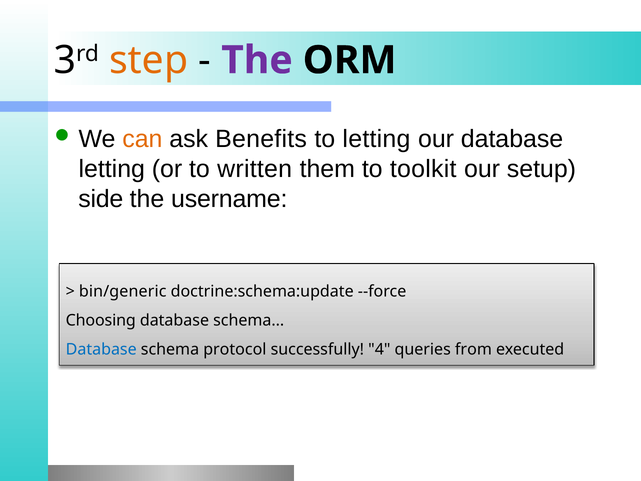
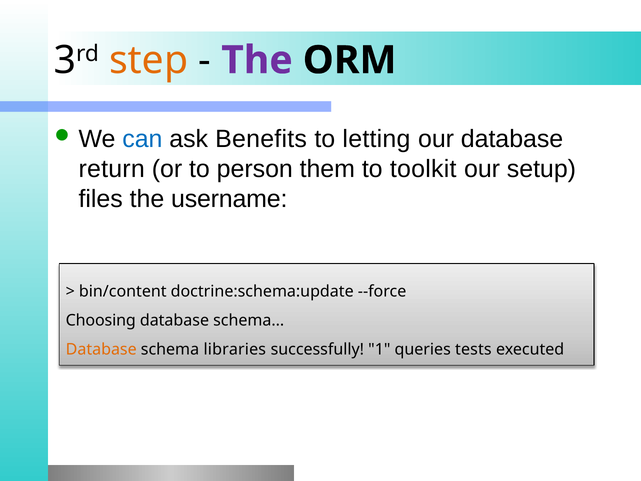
can colour: orange -> blue
letting at (112, 169): letting -> return
written: written -> person
side: side -> files
bin/generic: bin/generic -> bin/content
Database at (101, 349) colour: blue -> orange
protocol: protocol -> libraries
4: 4 -> 1
from: from -> tests
